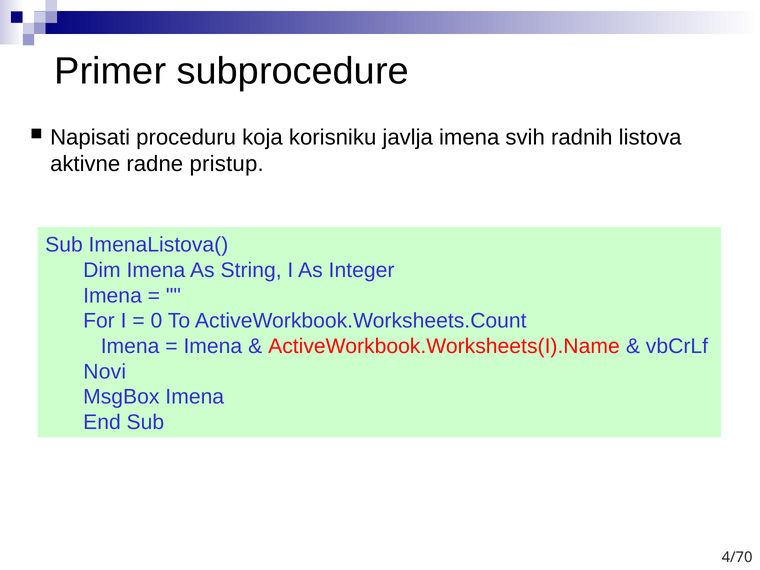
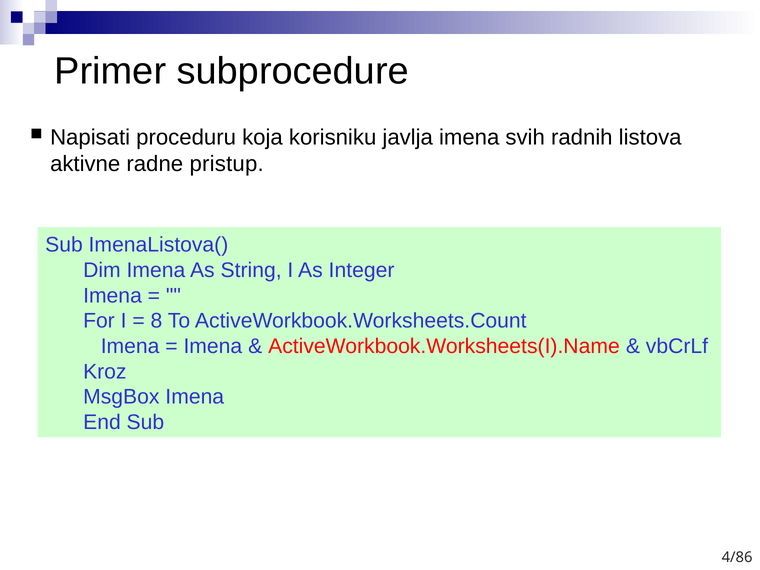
0: 0 -> 8
Novi: Novi -> Kroz
4/70: 4/70 -> 4/86
